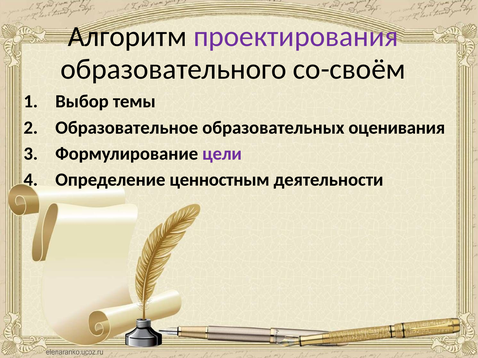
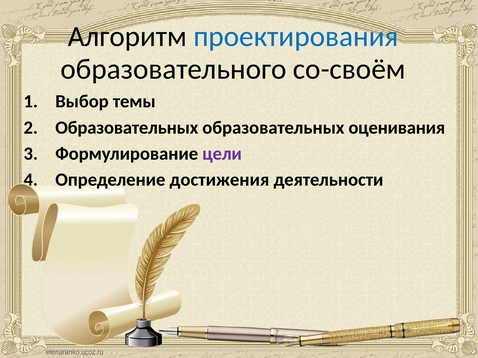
проектирования colour: purple -> blue
Образовательное at (127, 128): Образовательное -> Образовательных
ценностным: ценностным -> достижения
